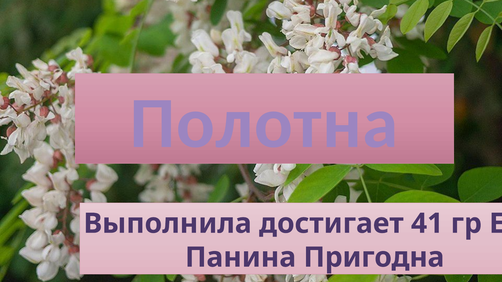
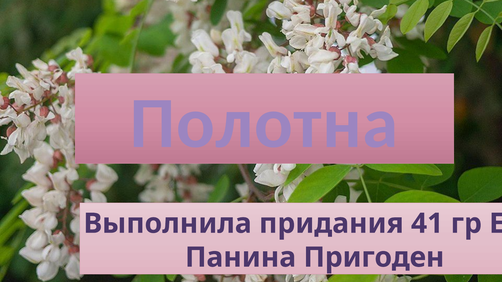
достигает: достигает -> придания
Пригодна: Пригодна -> Пригоден
